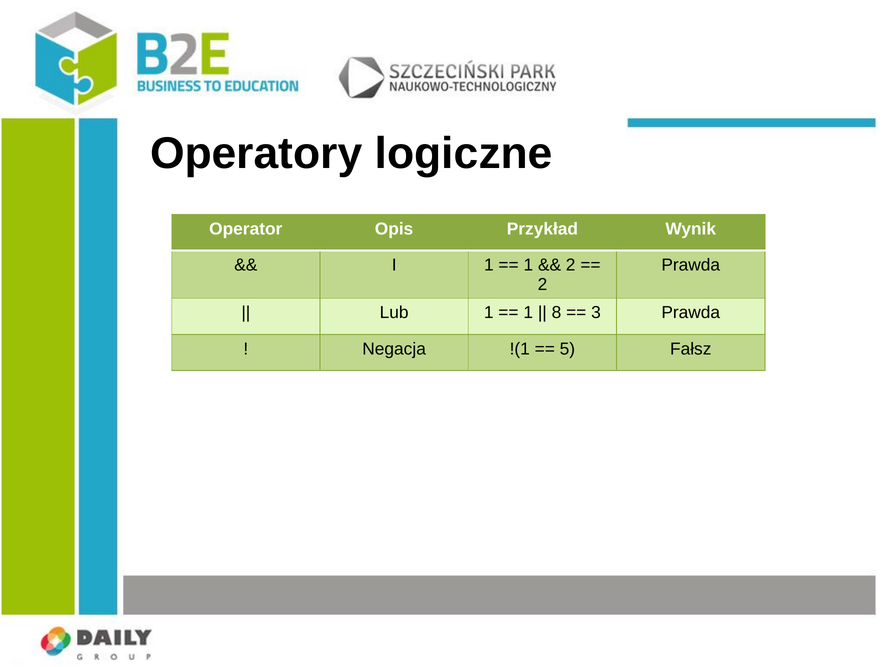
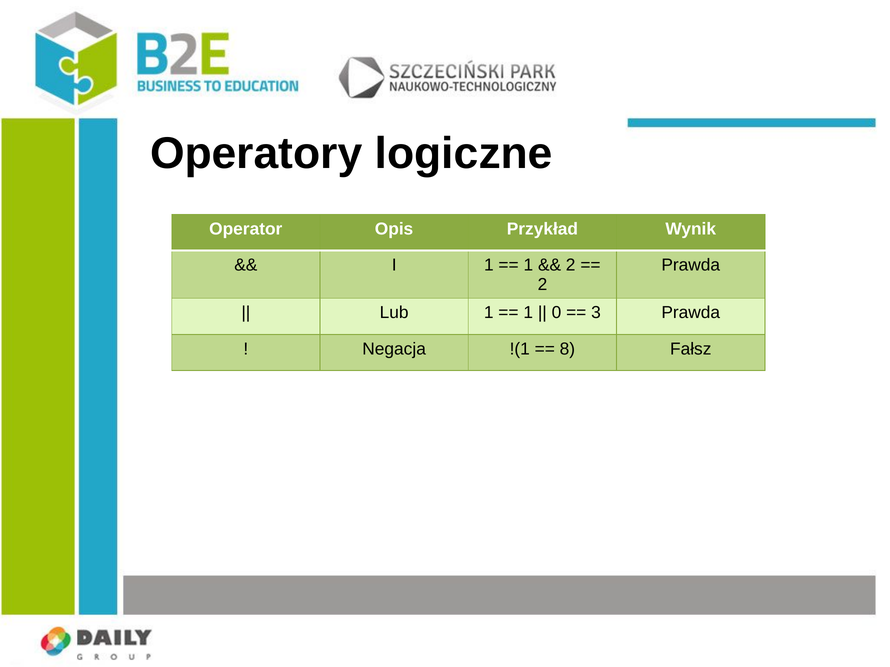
8: 8 -> 0
5: 5 -> 8
